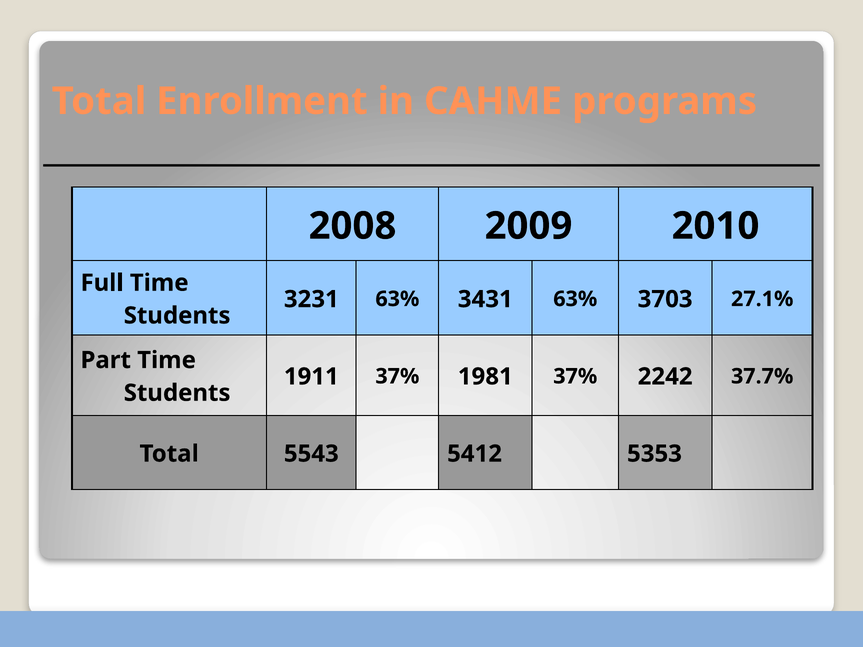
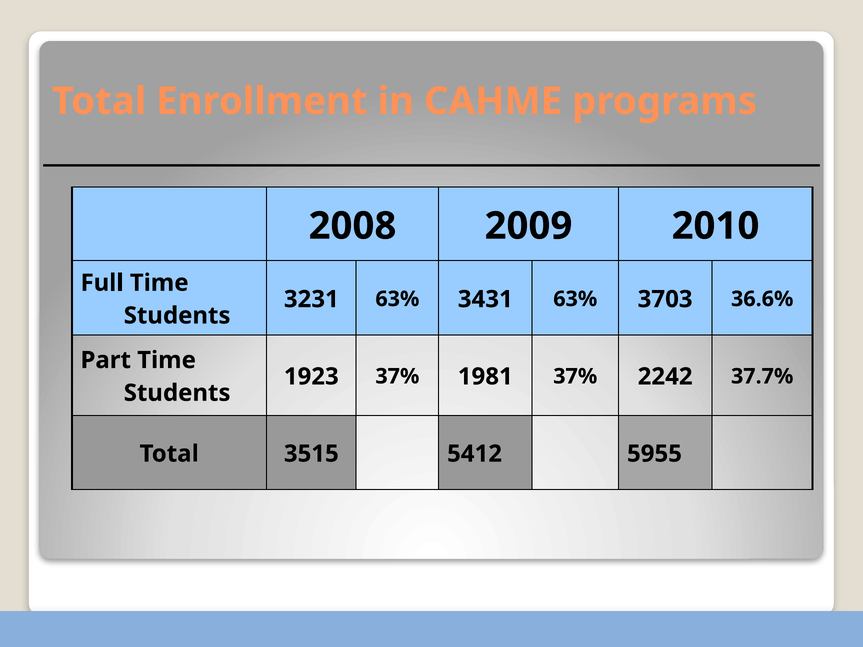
27.1%: 27.1% -> 36.6%
1911: 1911 -> 1923
5543: 5543 -> 3515
5353: 5353 -> 5955
